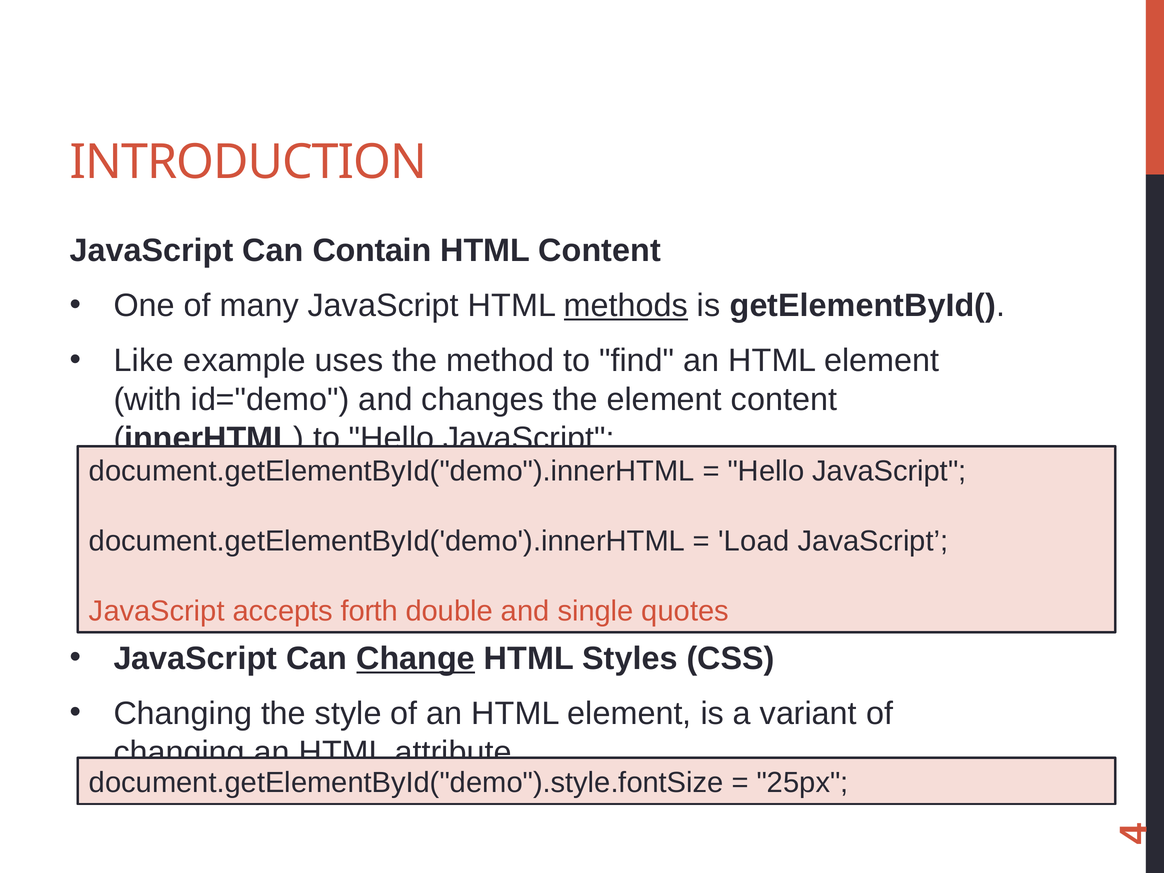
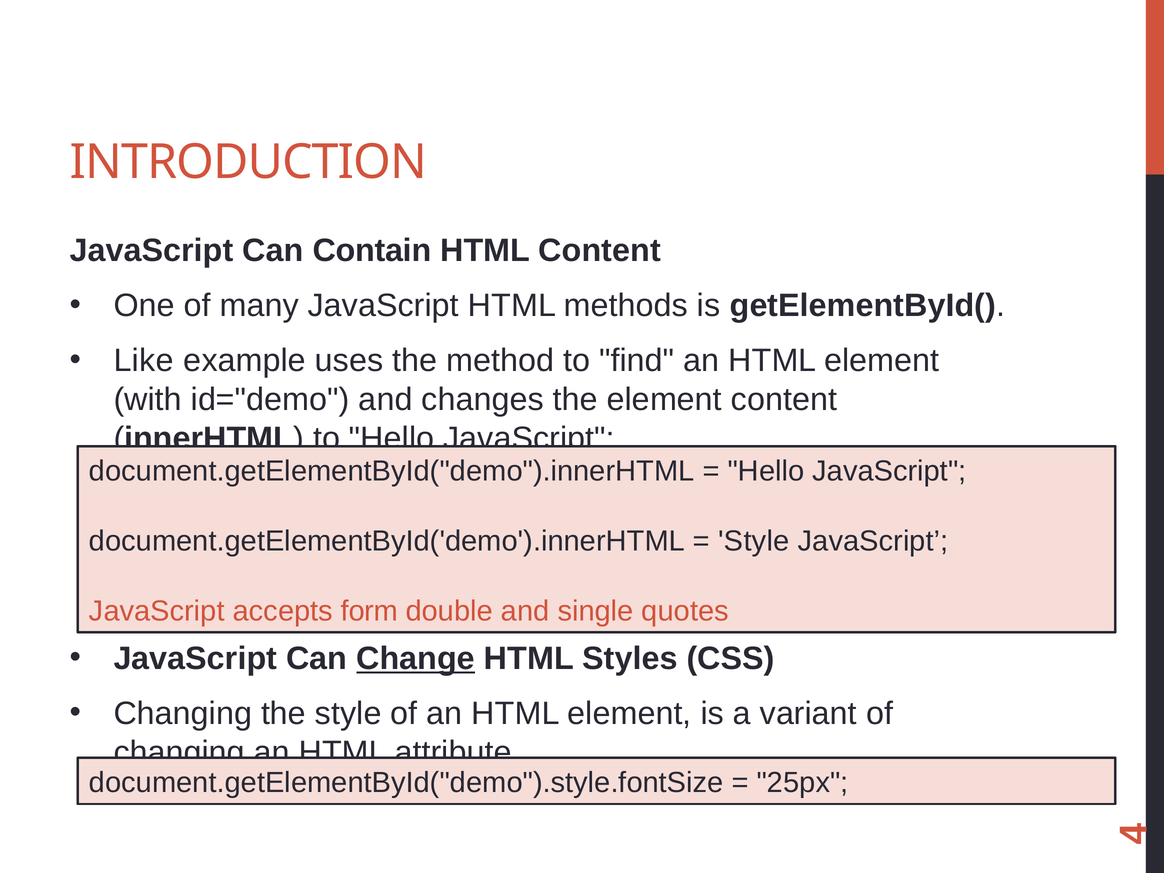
methods underline: present -> none
Load at (754, 541): Load -> Style
forth: forth -> form
